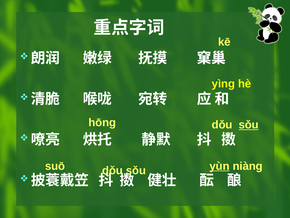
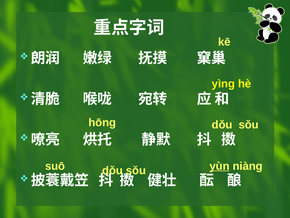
sǒu at (249, 125) underline: present -> none
